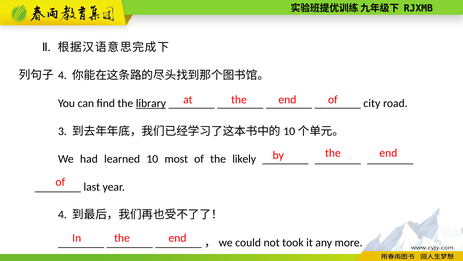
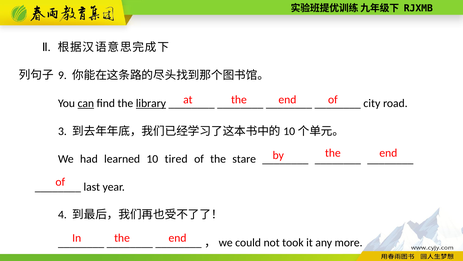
4 at (62, 75): 4 -> 9
can underline: none -> present
most: most -> tired
likely: likely -> stare
